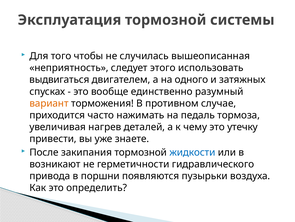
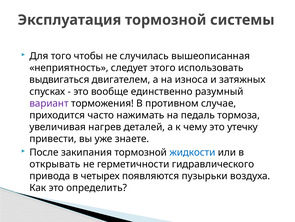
одного: одного -> износа
вариант colour: orange -> purple
возникают: возникают -> открывать
поршни: поршни -> четырех
